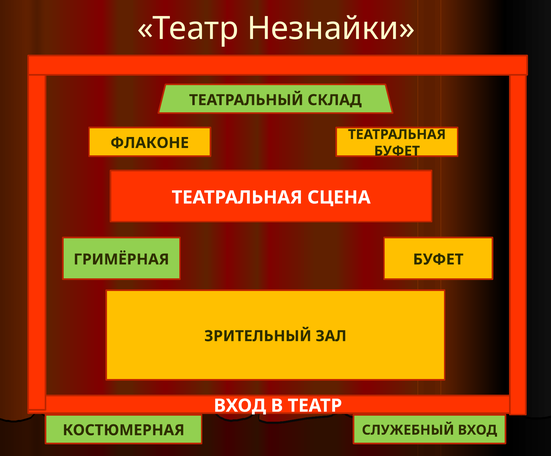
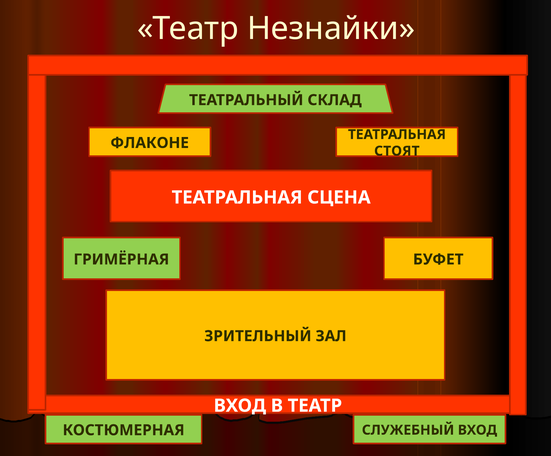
БУФЕТ at (397, 151): БУФЕТ -> СТОЯТ
